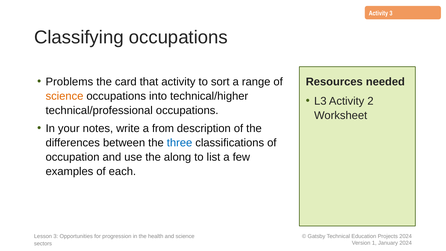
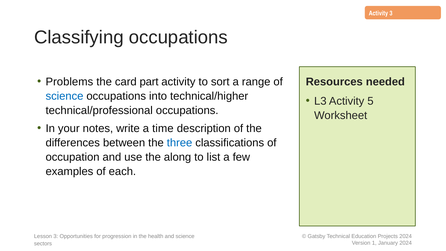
that: that -> part
science at (64, 96) colour: orange -> blue
2: 2 -> 5
from: from -> time
